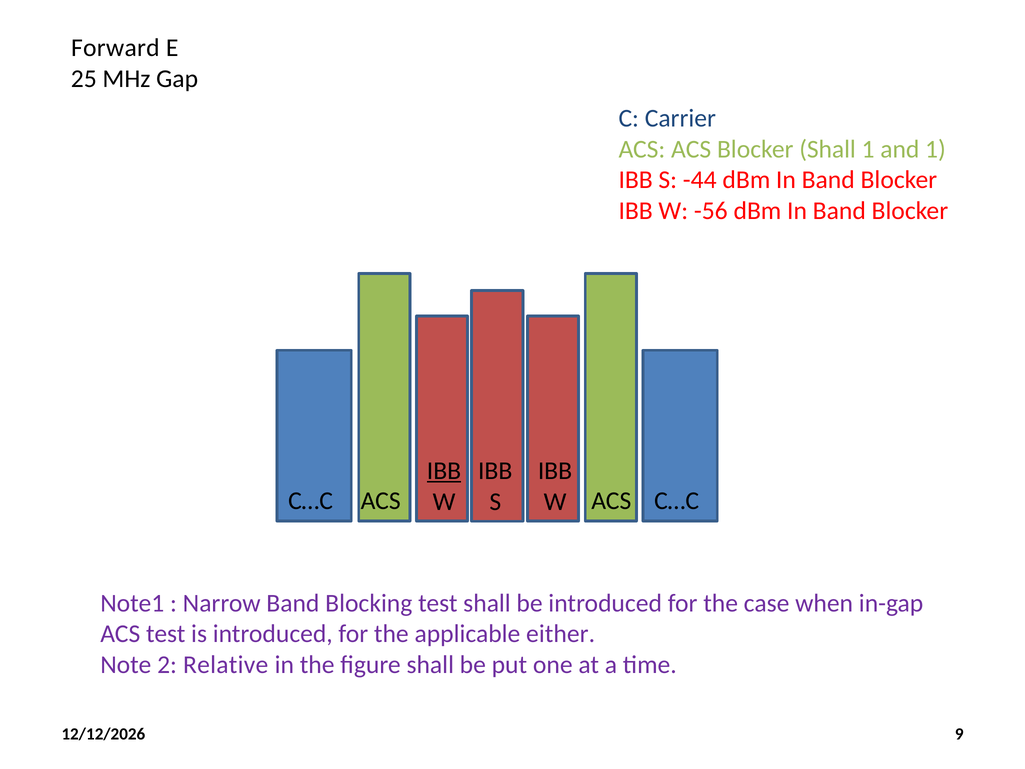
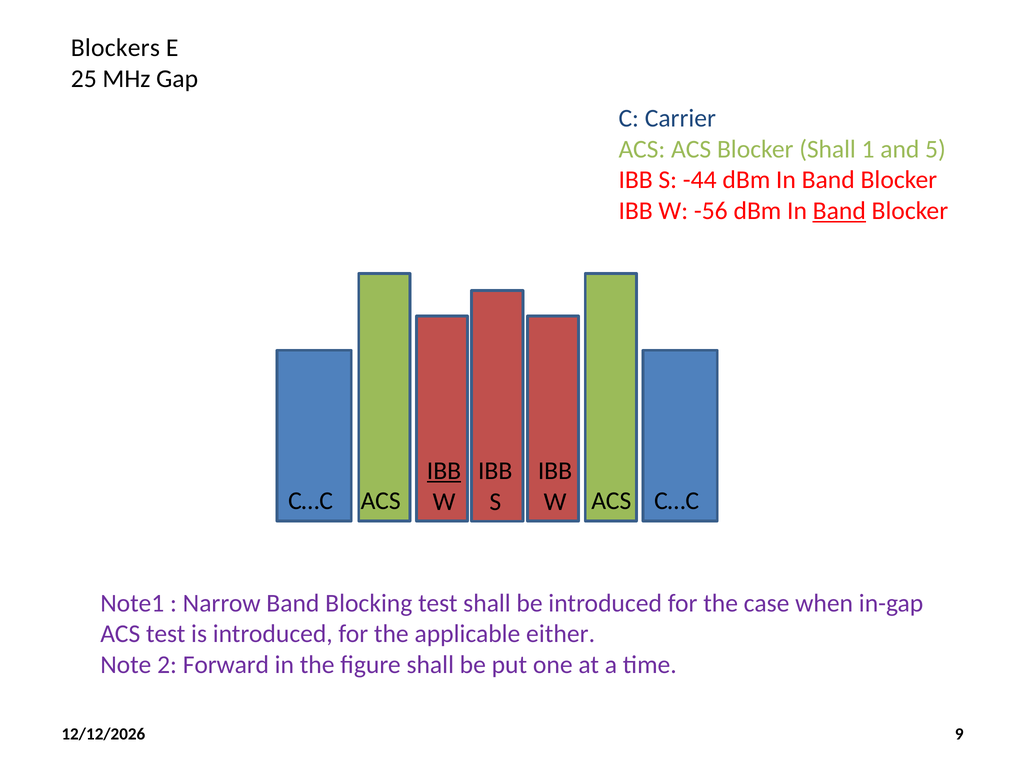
Forward: Forward -> Blockers
and 1: 1 -> 5
Band at (839, 211) underline: none -> present
Relative: Relative -> Forward
